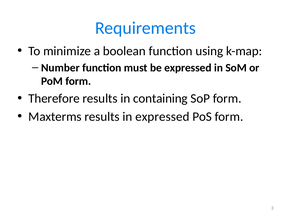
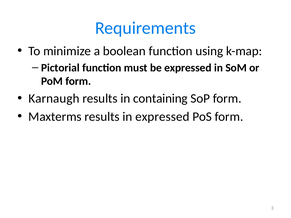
Number: Number -> Pictorial
Therefore: Therefore -> Karnaugh
